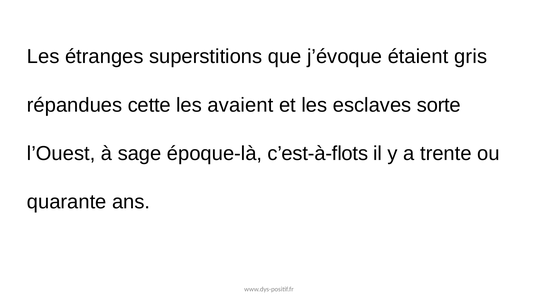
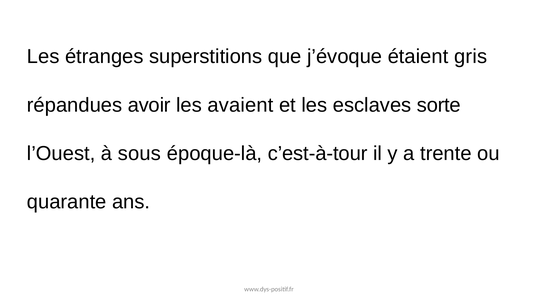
cette: cette -> avoir
sage: sage -> sous
c’est-à-flots: c’est-à-flots -> c’est-à-tour
